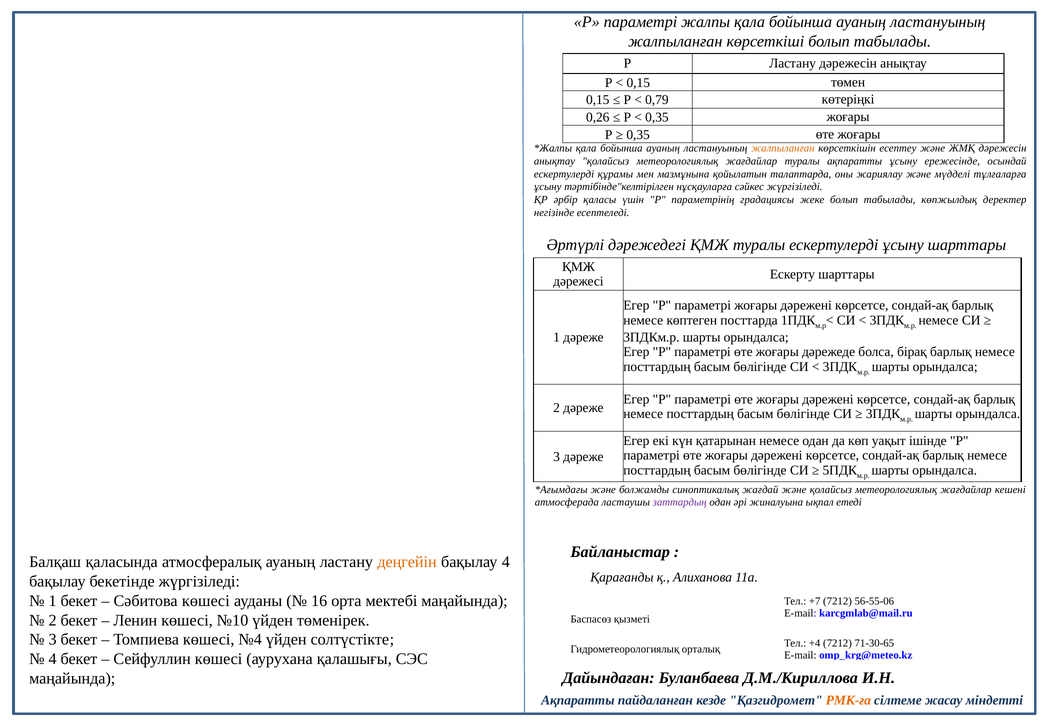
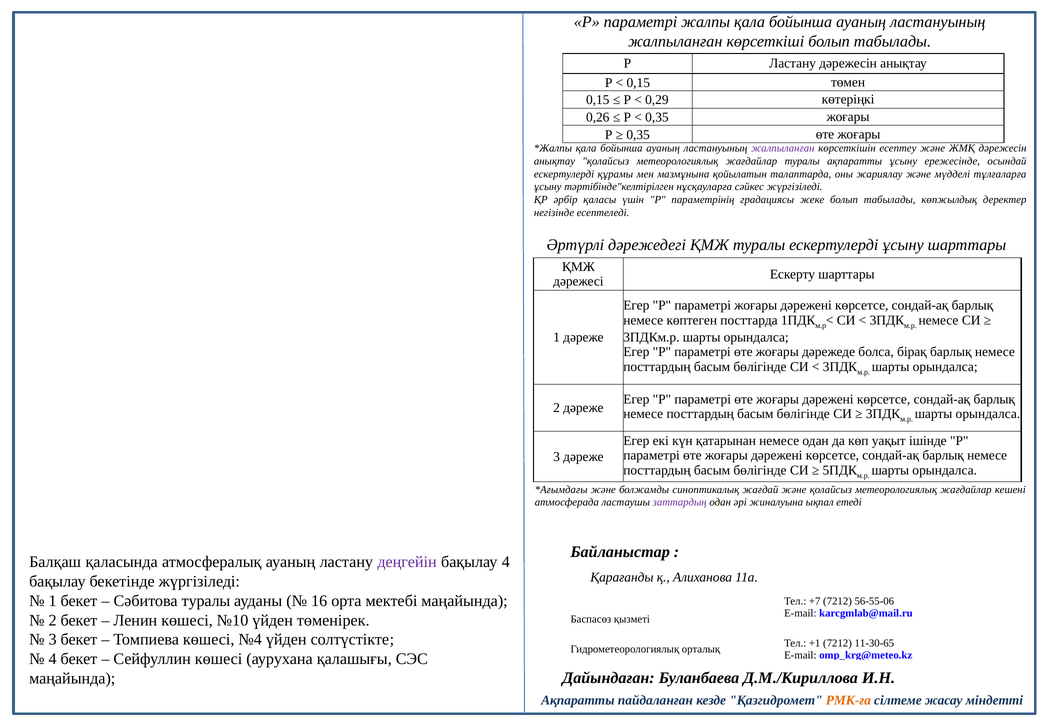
0,79: 0,79 -> 0,29
жалпыланған at (783, 148) colour: orange -> purple
деңгейін colour: orange -> purple
Сәбитова көшесі: көшесі -> туралы
+4: +4 -> +1
71-30-65: 71-30-65 -> 11-30-65
